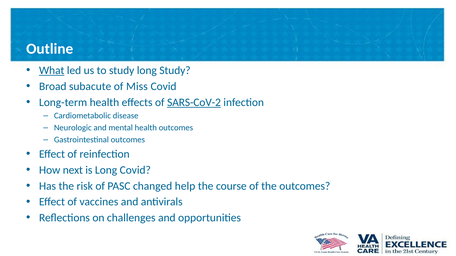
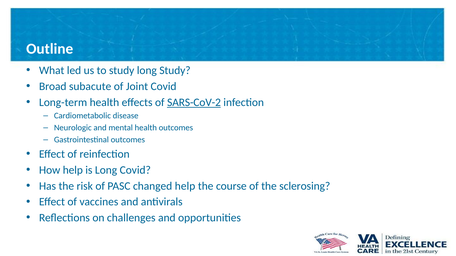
What underline: present -> none
Miss: Miss -> Joint
How next: next -> help
the outcomes: outcomes -> sclerosing
